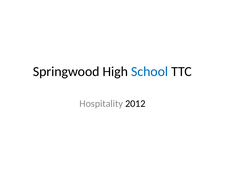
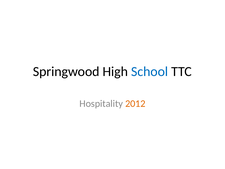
2012 colour: black -> orange
